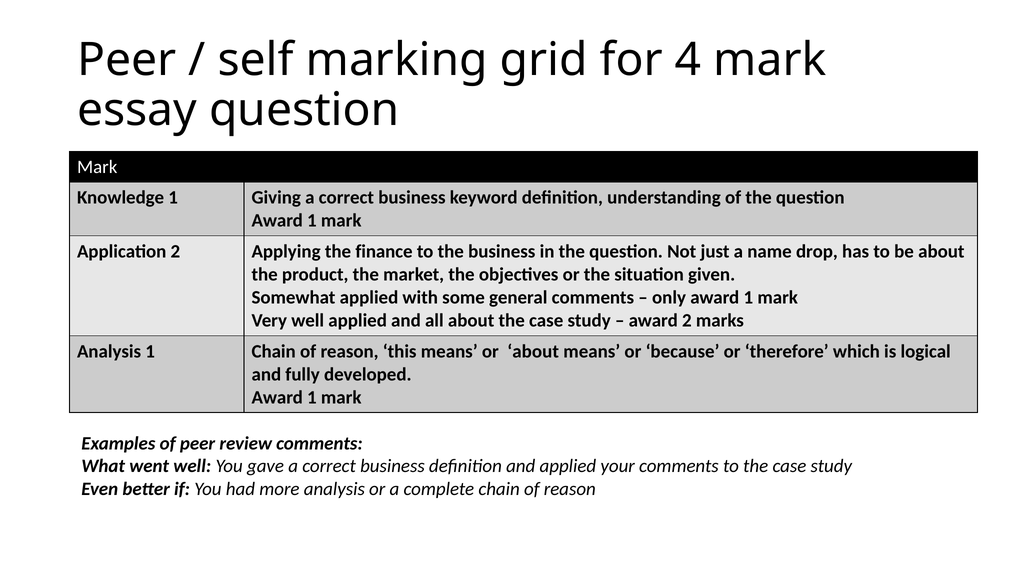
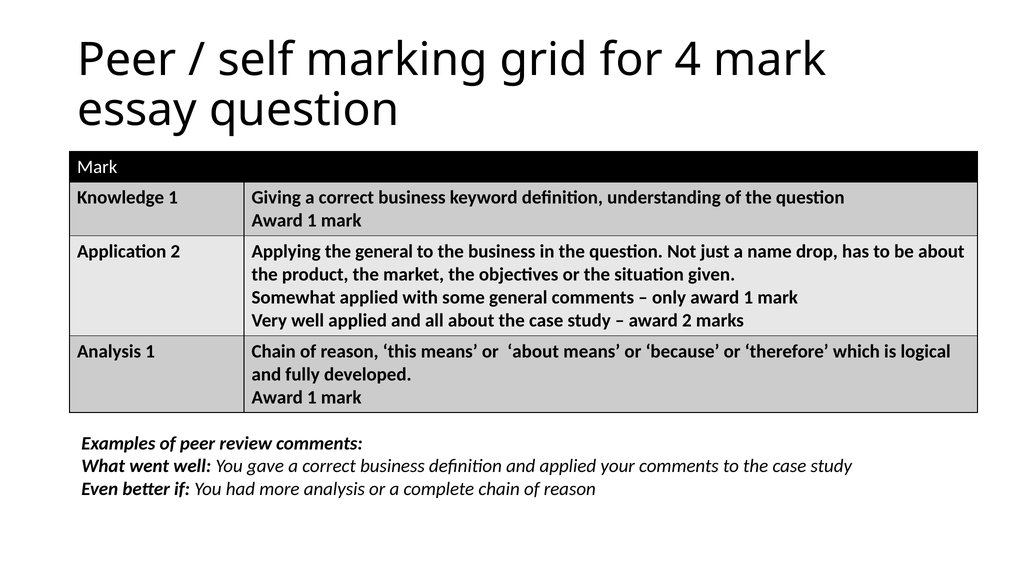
the finance: finance -> general
